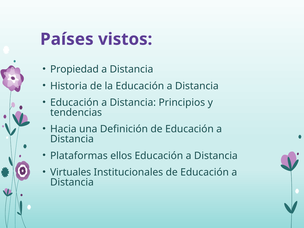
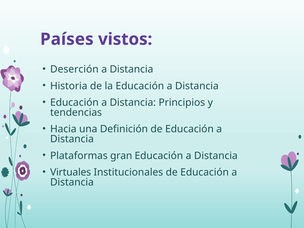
Propiedad: Propiedad -> Deserción
ellos: ellos -> gran
